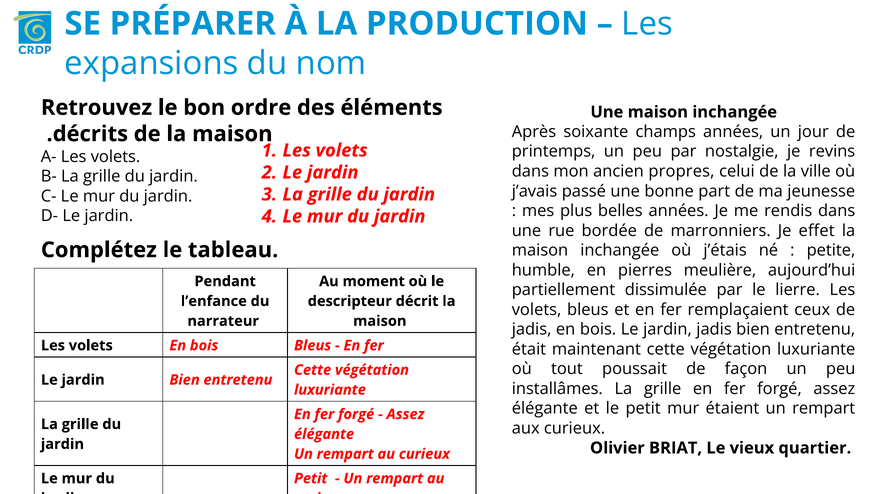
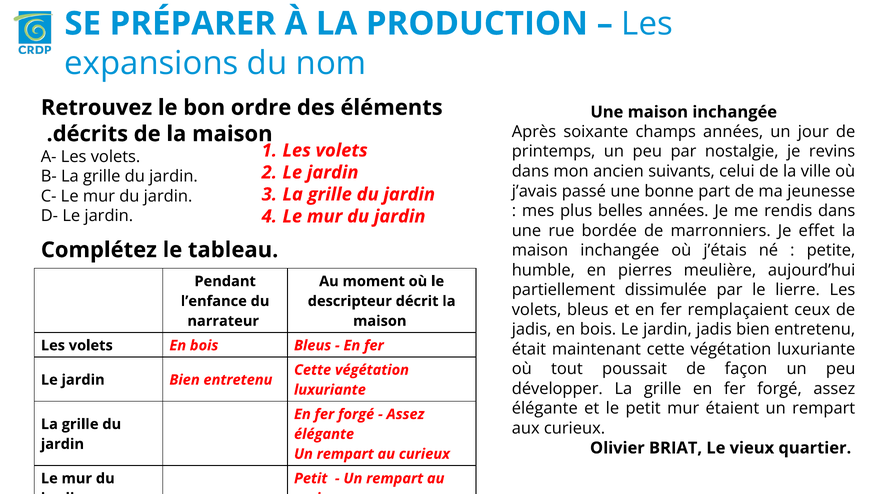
propres: propres -> suivants
installâmes: installâmes -> développer
